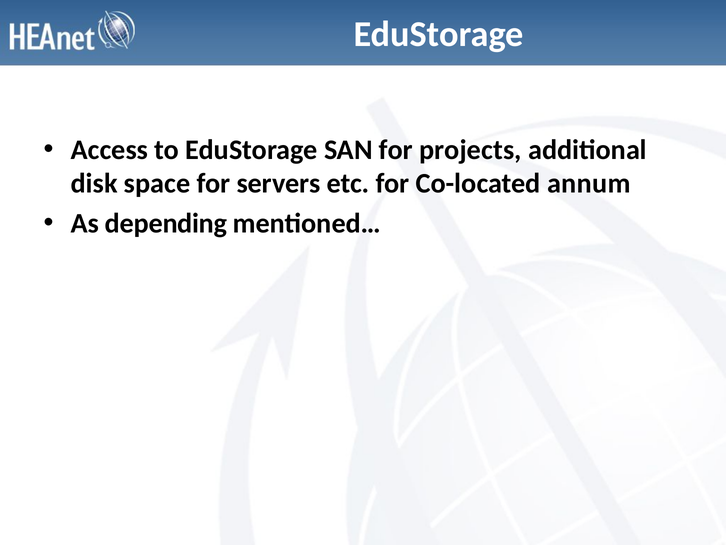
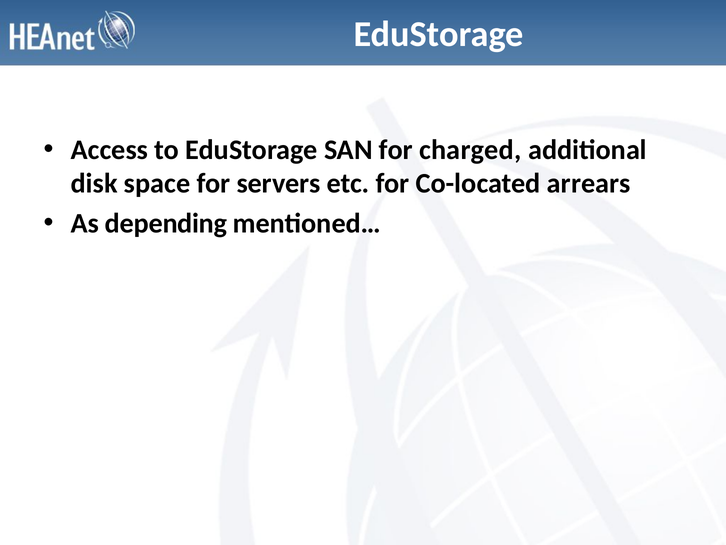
projects: projects -> charged
annum: annum -> arrears
